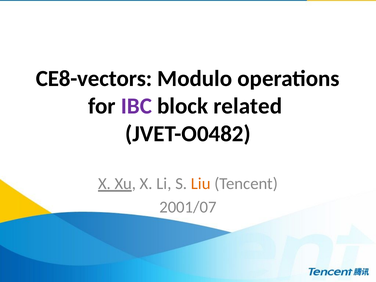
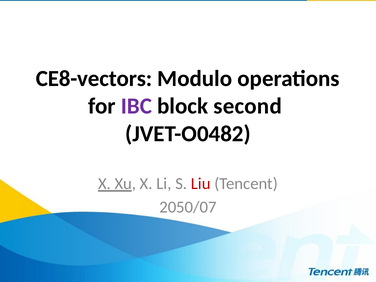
related: related -> second
Liu colour: orange -> red
2001/07: 2001/07 -> 2050/07
